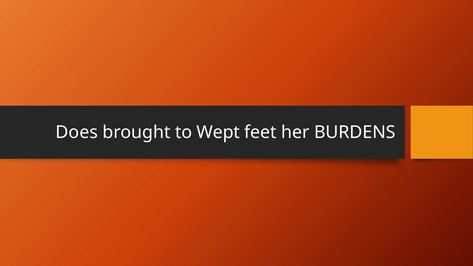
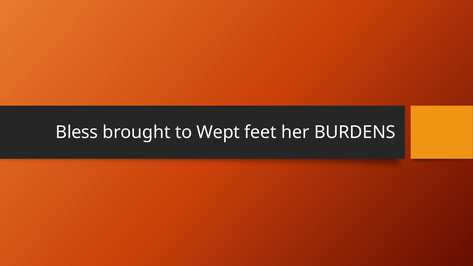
Does: Does -> Bless
